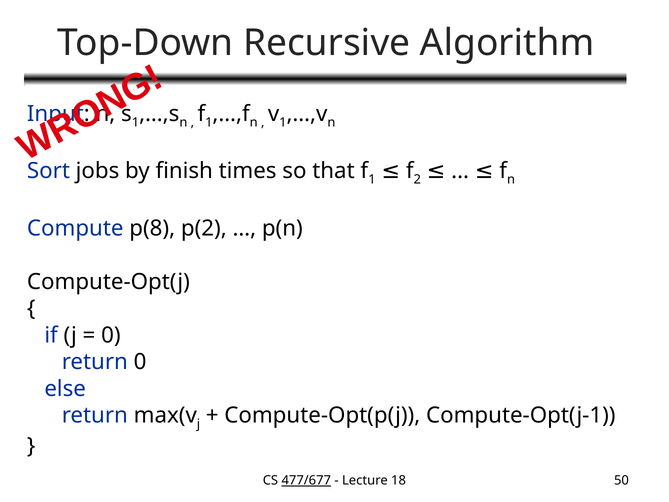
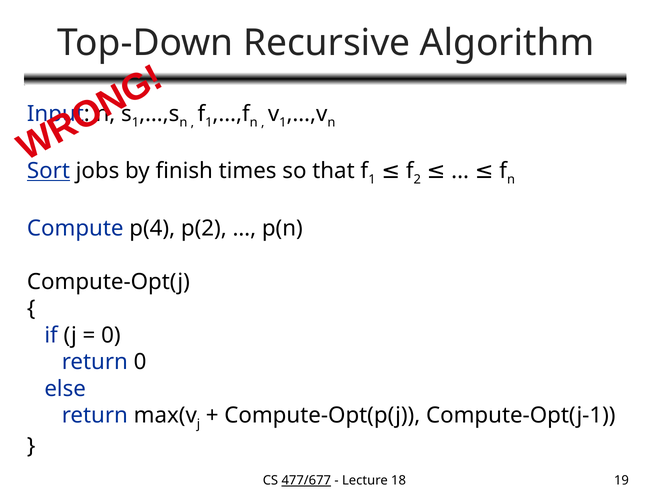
Sort underline: none -> present
p(8: p(8 -> p(4
50: 50 -> 19
